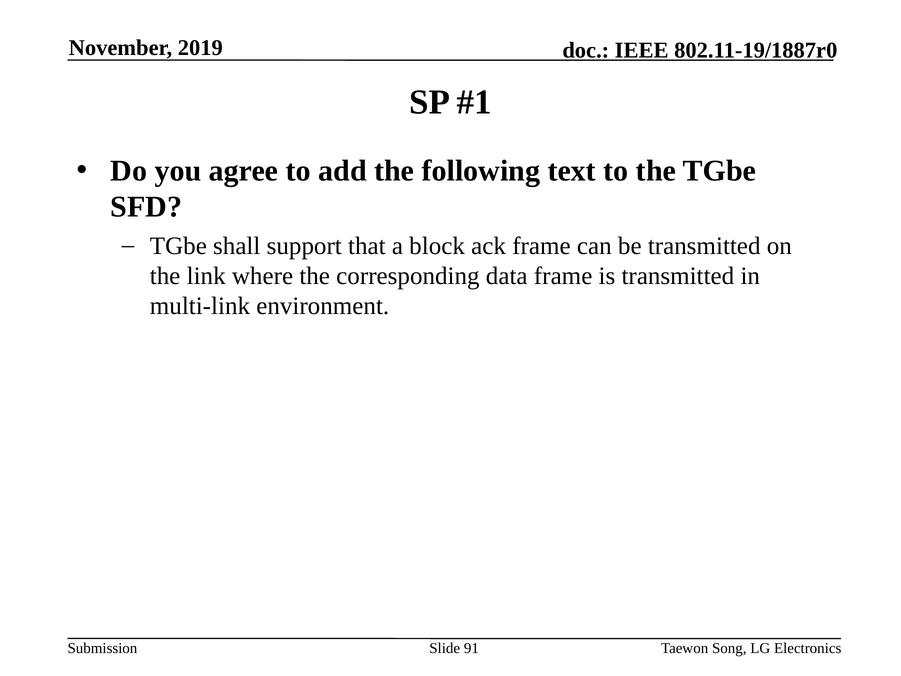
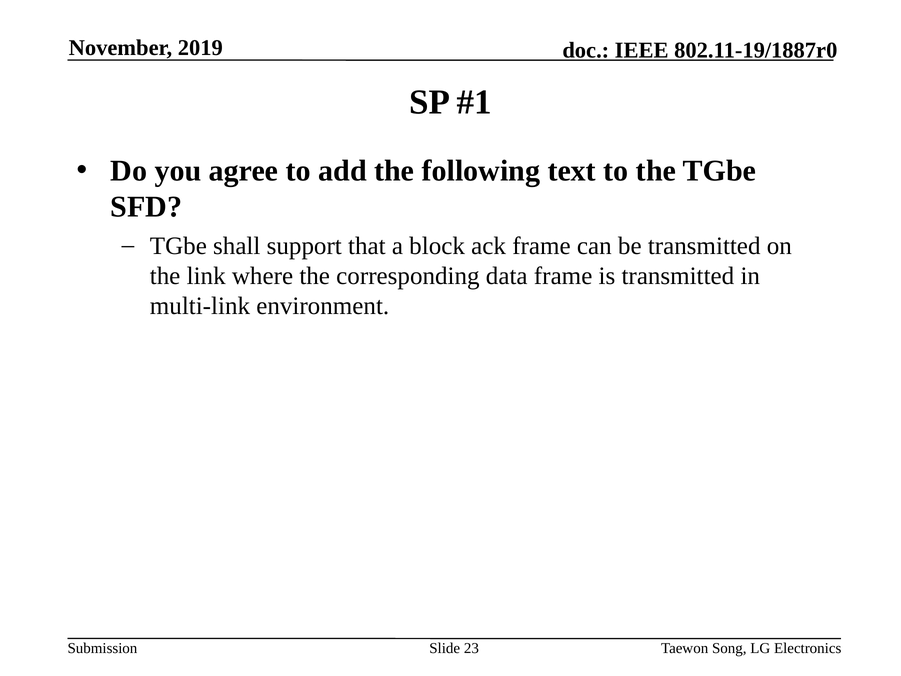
91: 91 -> 23
